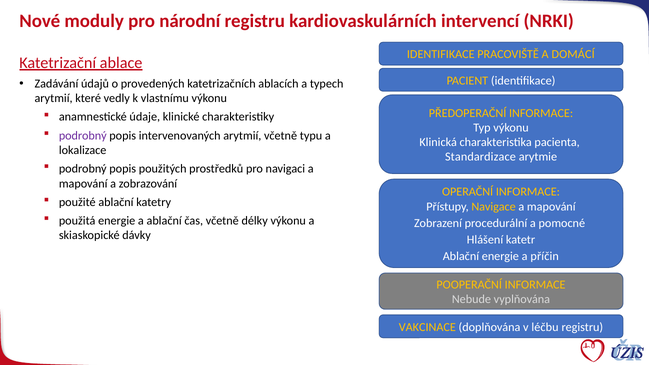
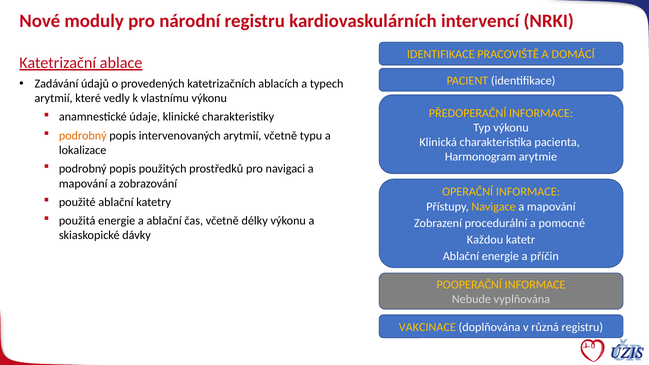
podrobný at (83, 136) colour: purple -> orange
Standardizace: Standardizace -> Harmonogram
Hlášení: Hlášení -> Každou
léčbu: léčbu -> různá
